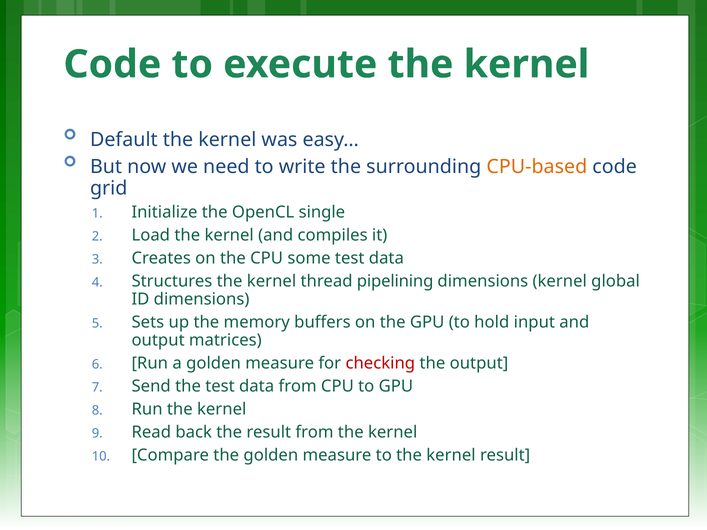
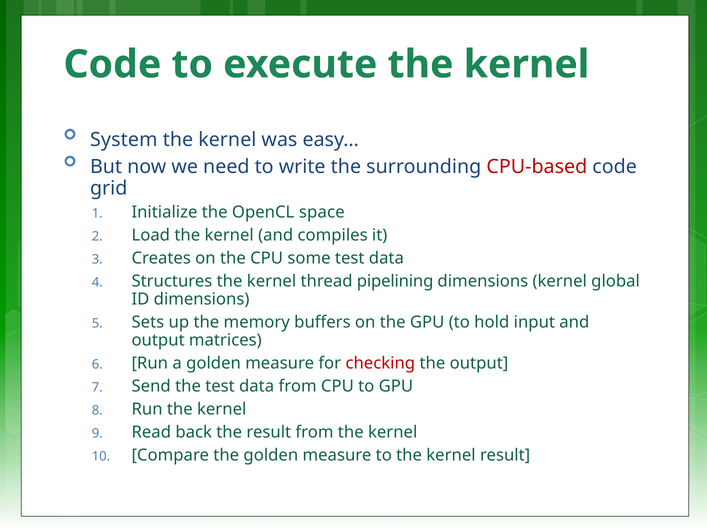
Default: Default -> System
CPU-based colour: orange -> red
single: single -> space
